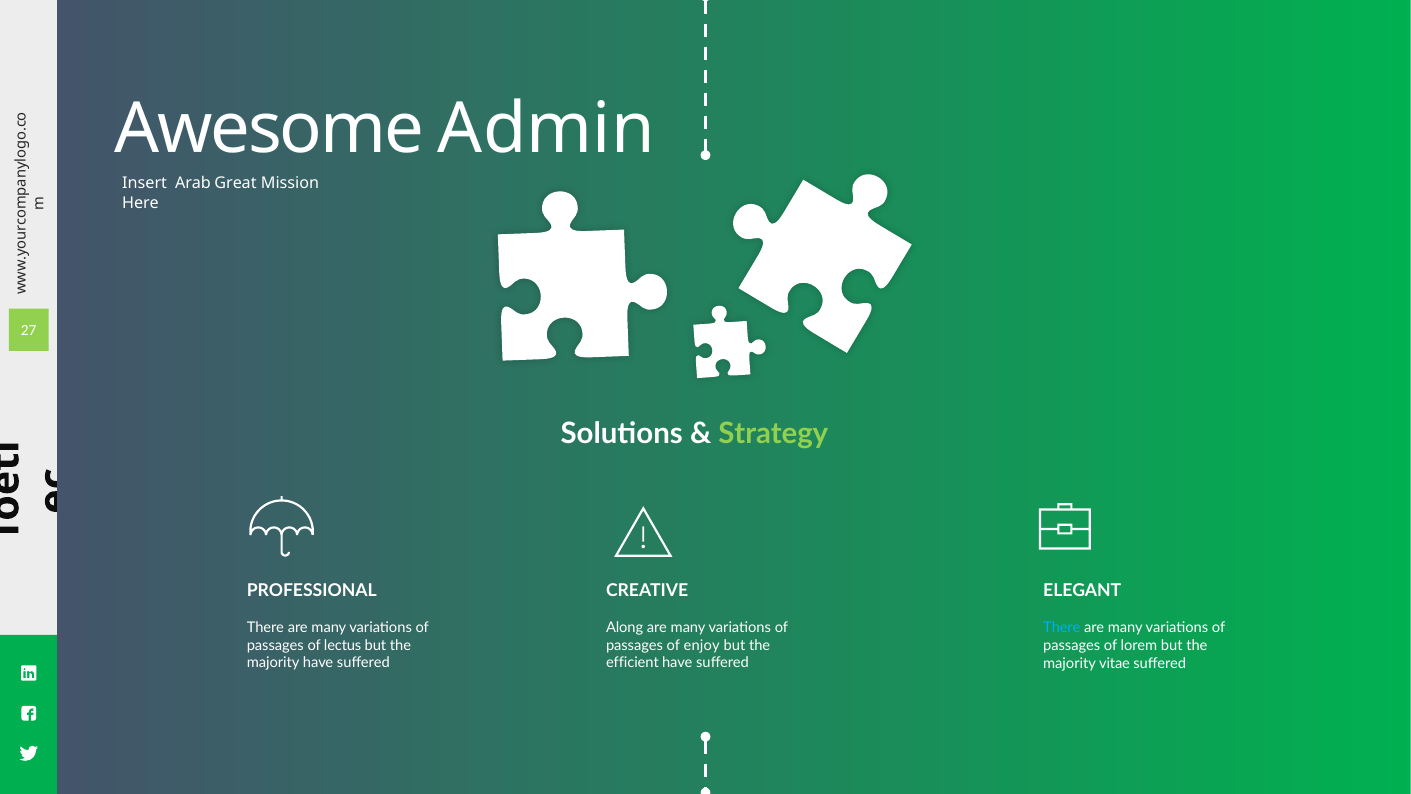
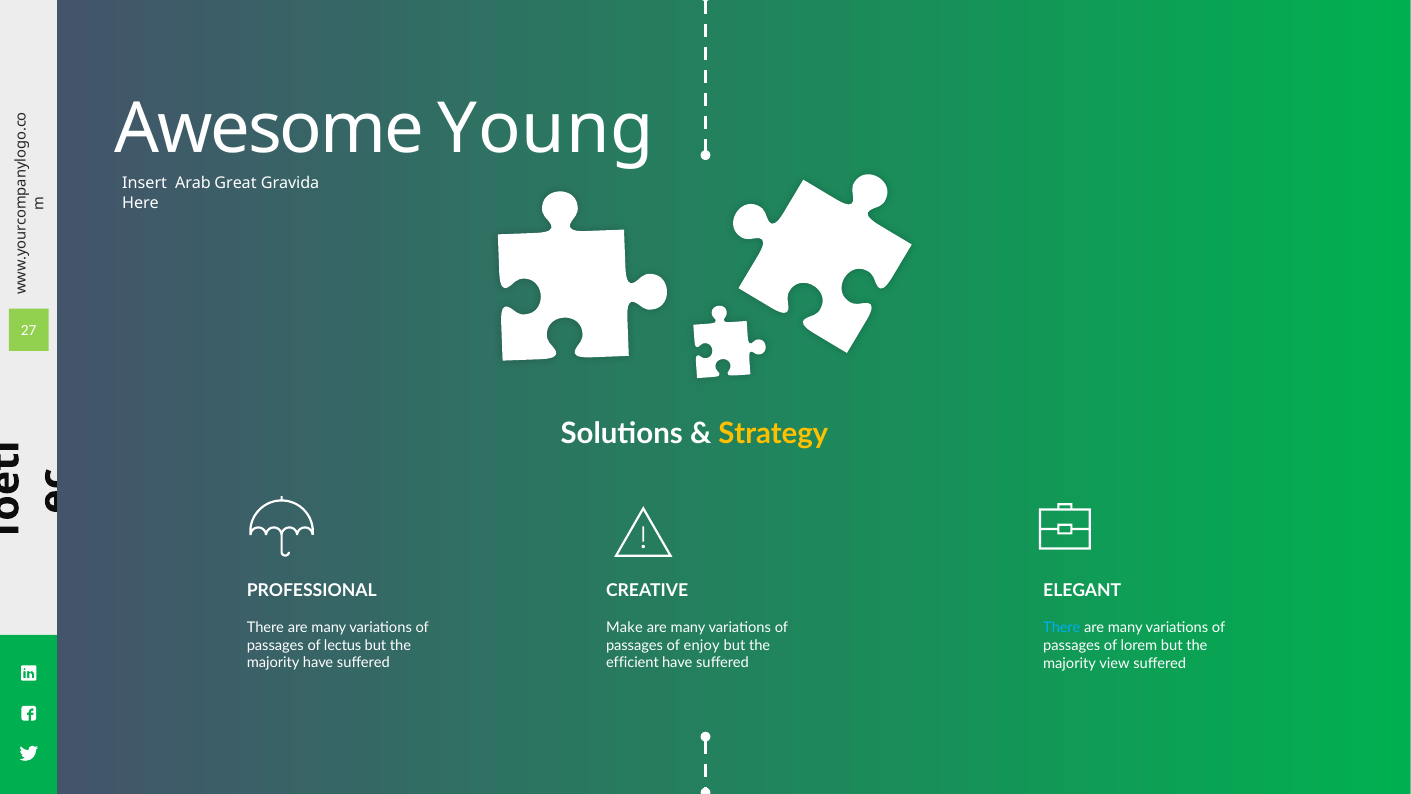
Admin: Admin -> Young
Mission: Mission -> Gravida
Strategy colour: light green -> yellow
Along: Along -> Make
vitae: vitae -> view
